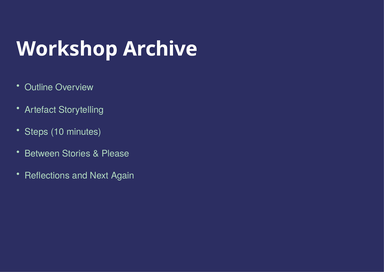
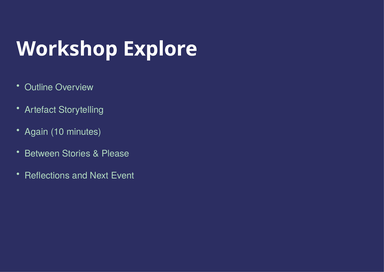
Archive: Archive -> Explore
Steps: Steps -> Again
Again: Again -> Event
